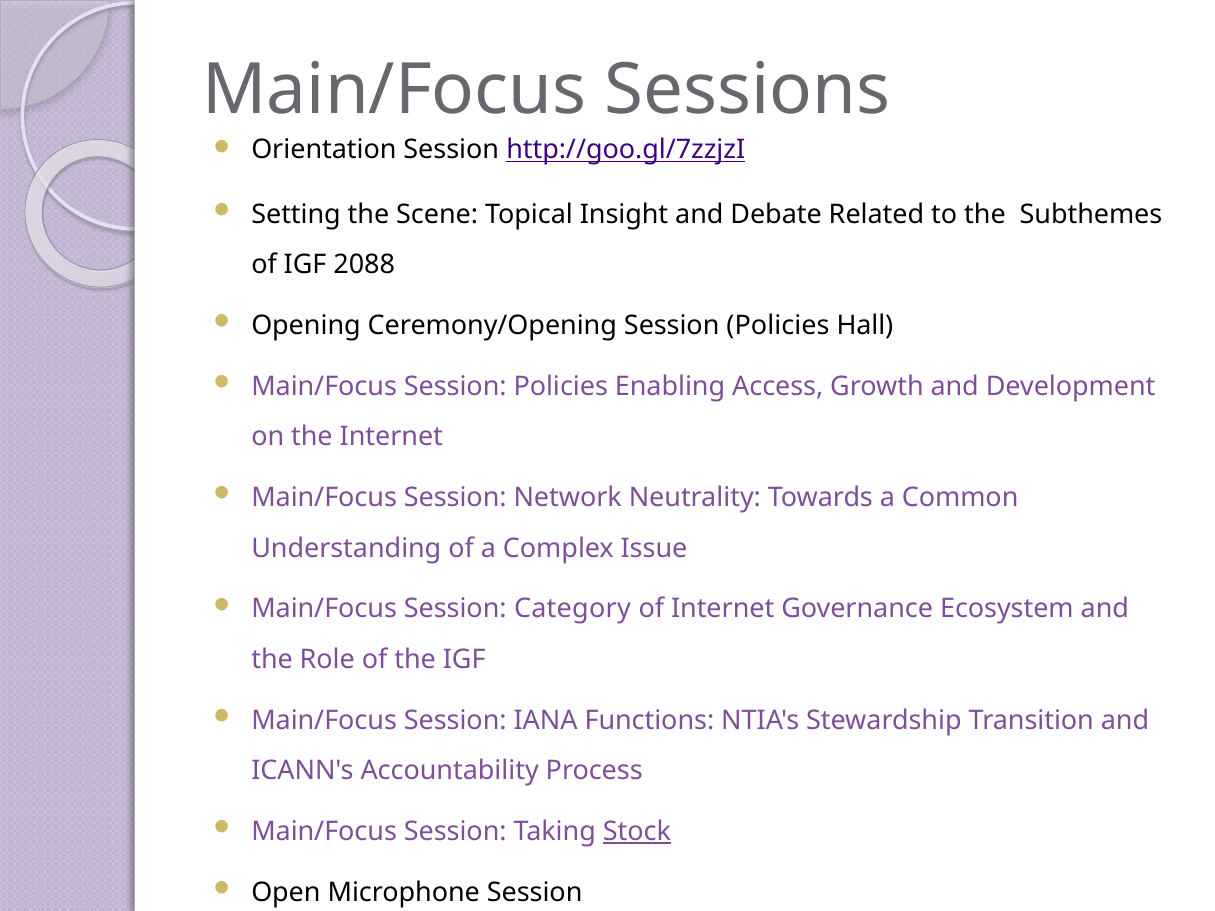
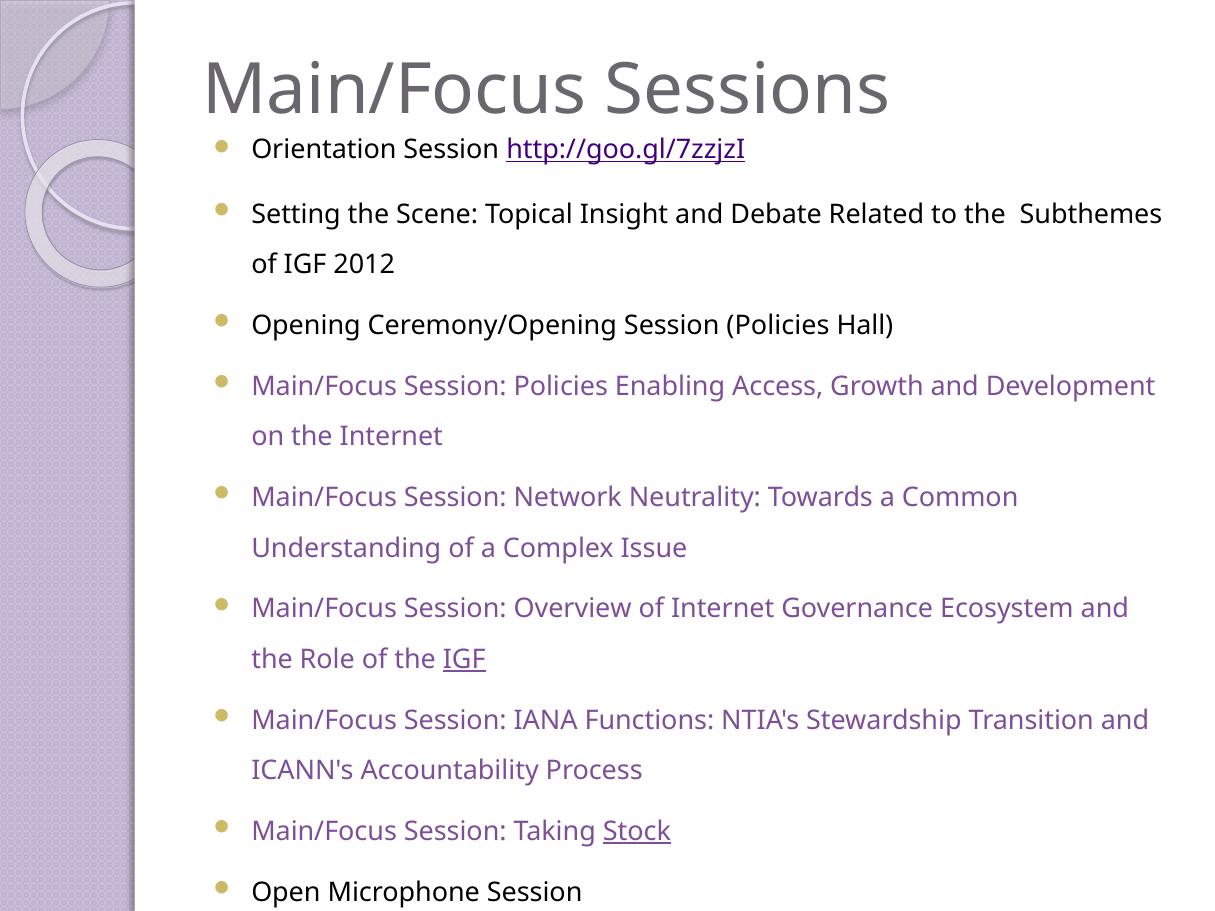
2088: 2088 -> 2012
Category: Category -> Overview
IGF at (464, 660) underline: none -> present
